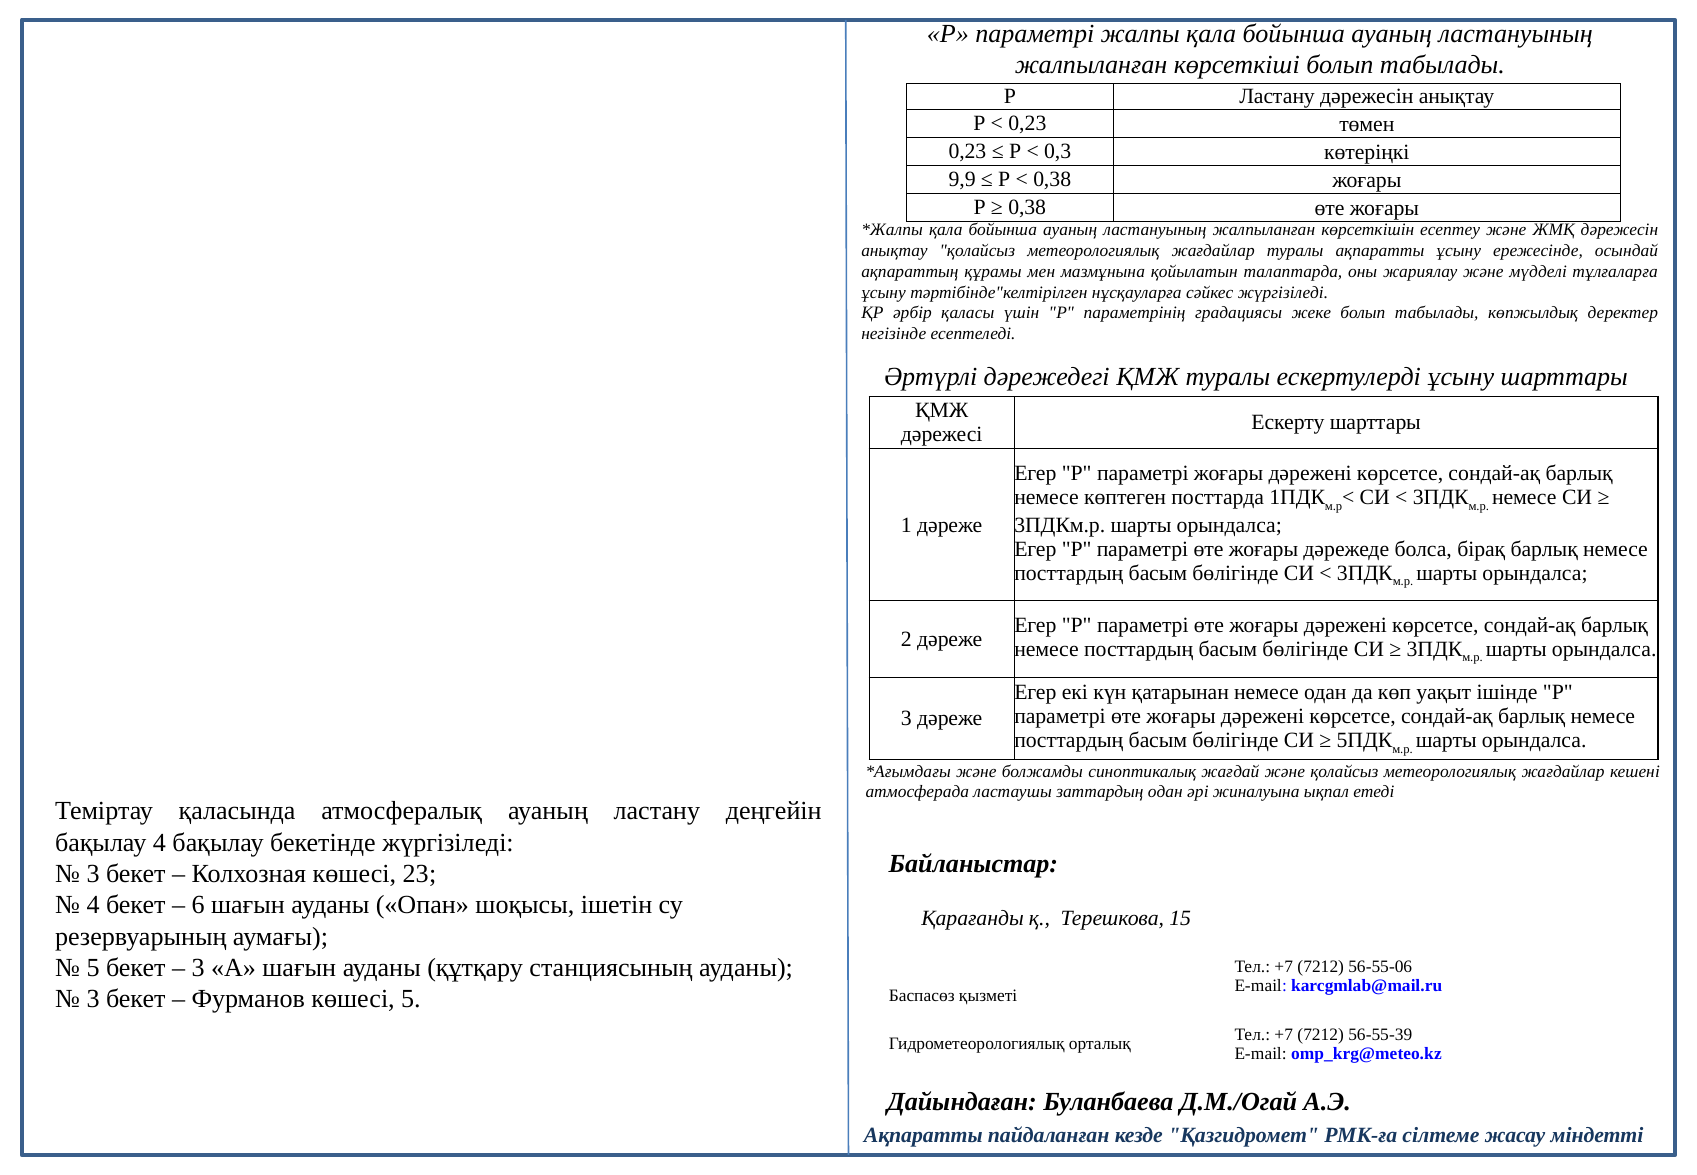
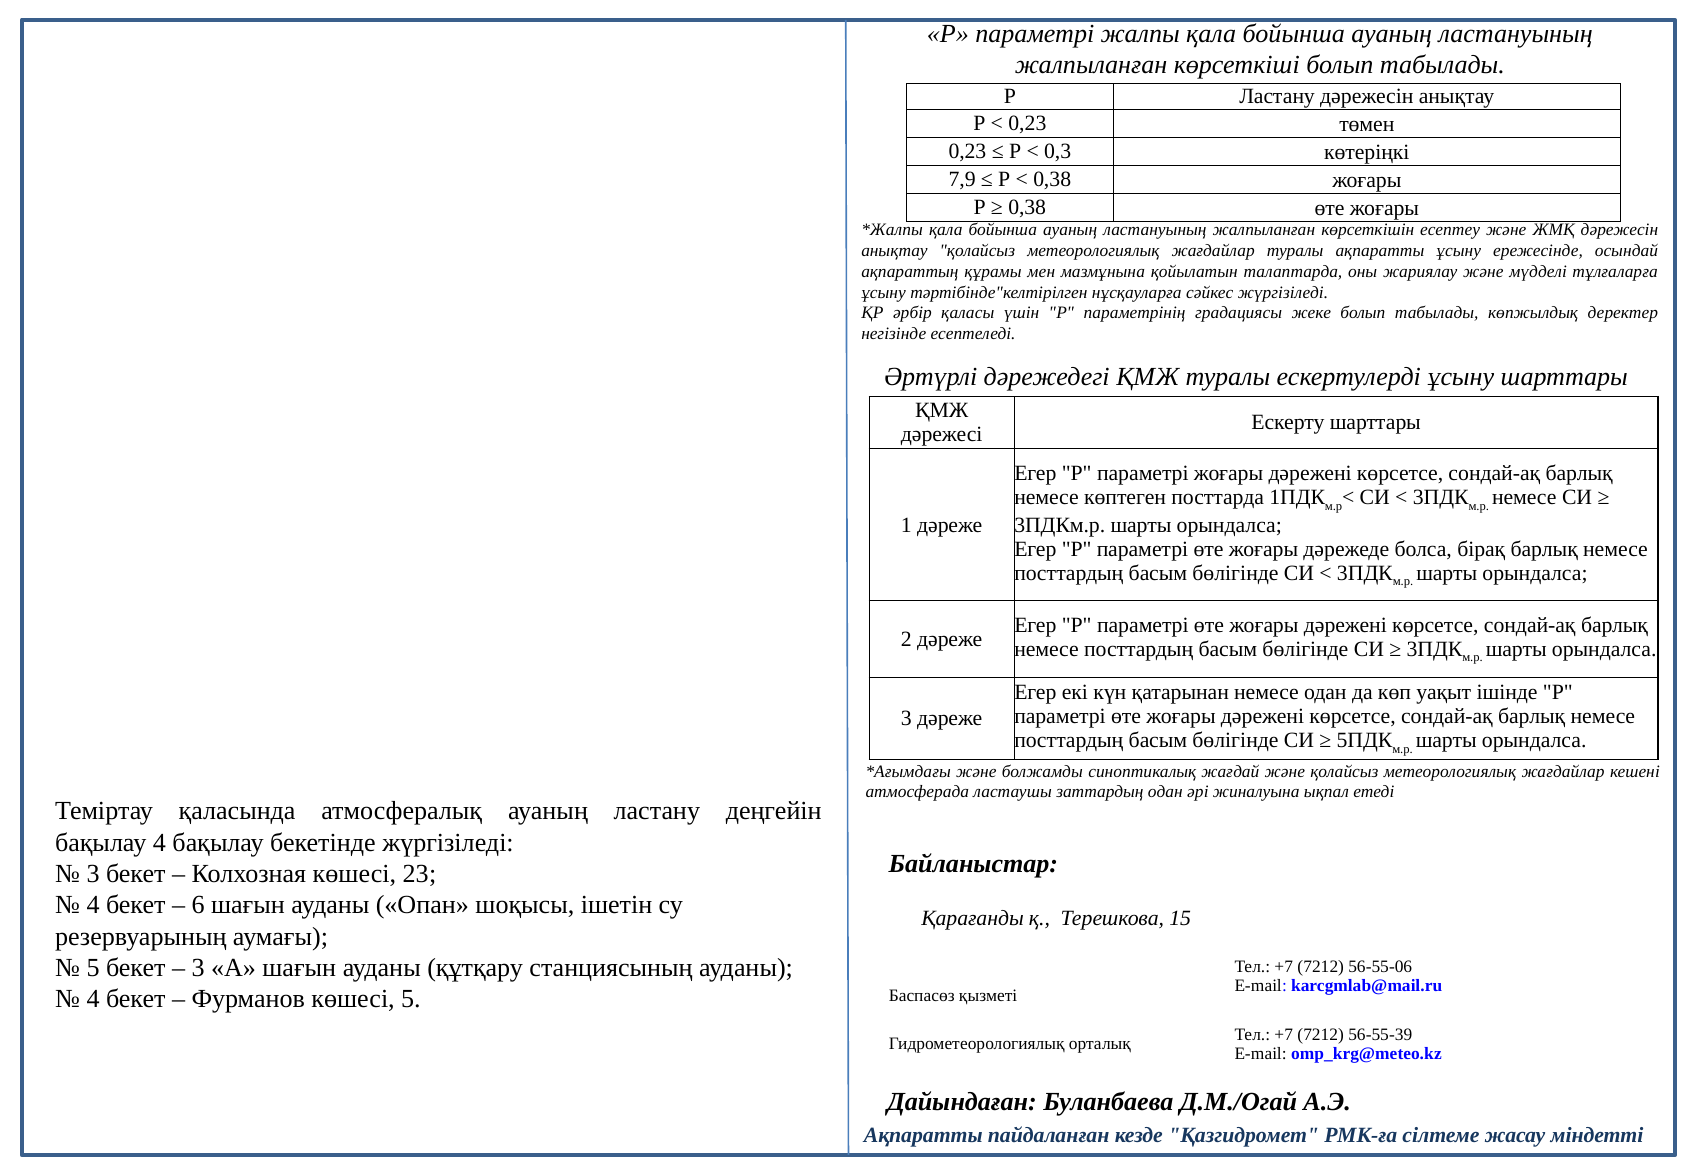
9,9: 9,9 -> 7,9
3 at (93, 999): 3 -> 4
